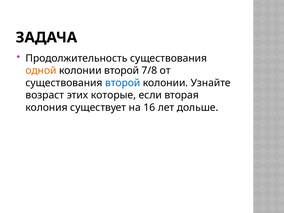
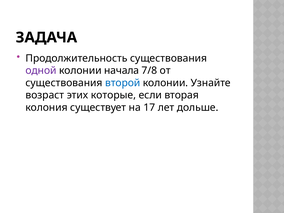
одной colour: orange -> purple
колонии второй: второй -> начала
16: 16 -> 17
